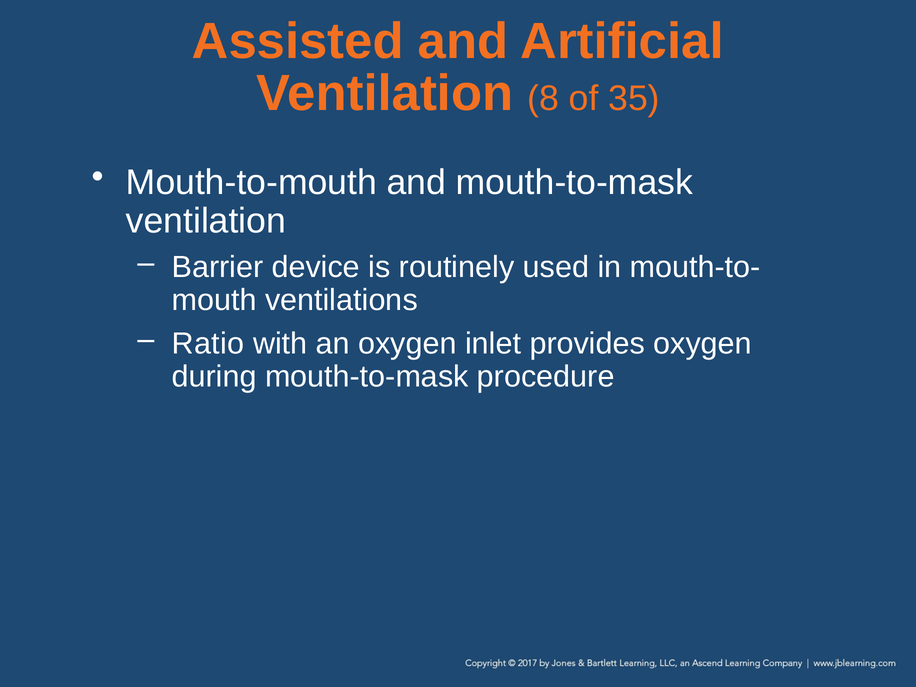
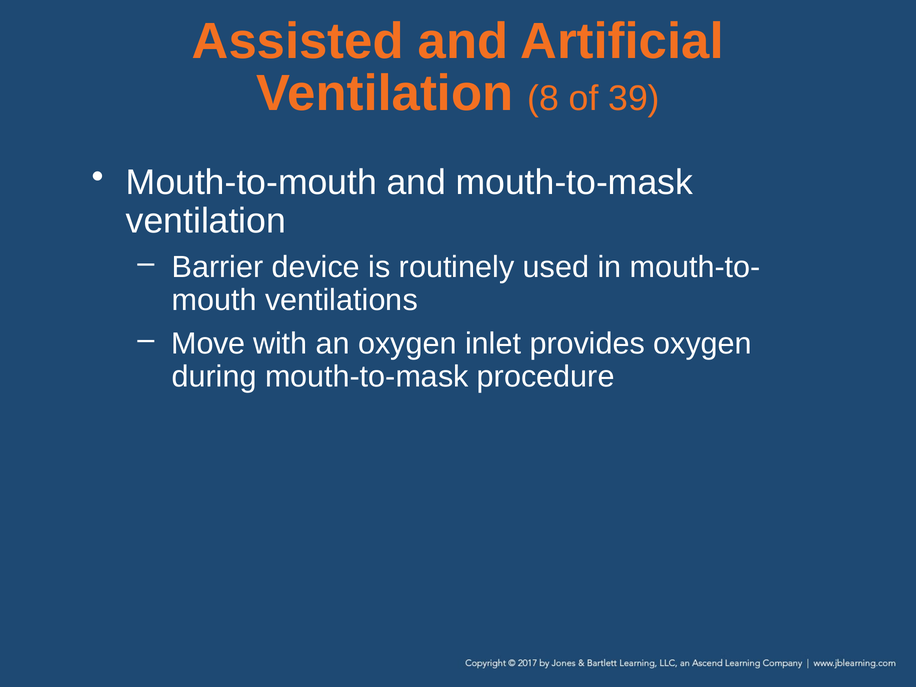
35: 35 -> 39
Ratio: Ratio -> Move
